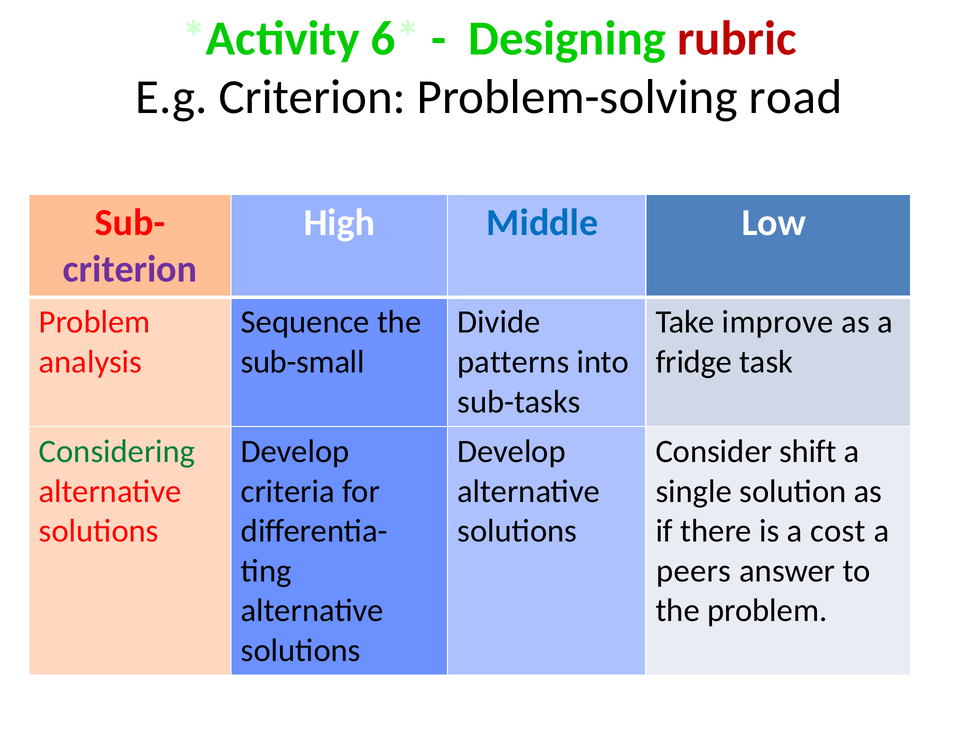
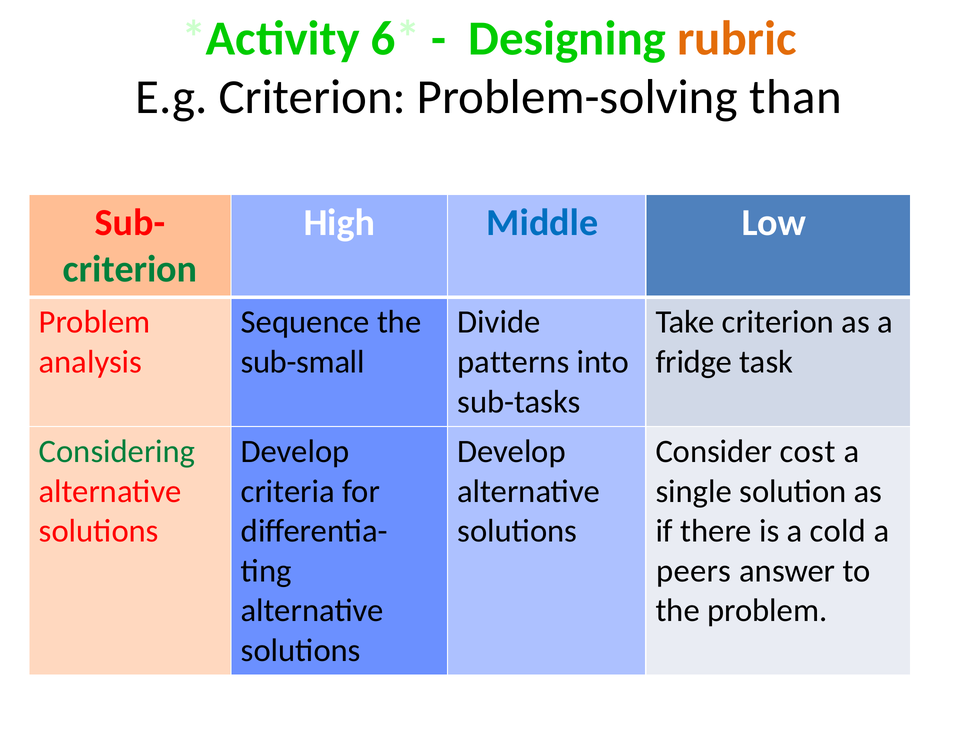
rubric colour: red -> orange
road: road -> than
criterion at (130, 269) colour: purple -> green
Take improve: improve -> criterion
shift: shift -> cost
cost: cost -> cold
